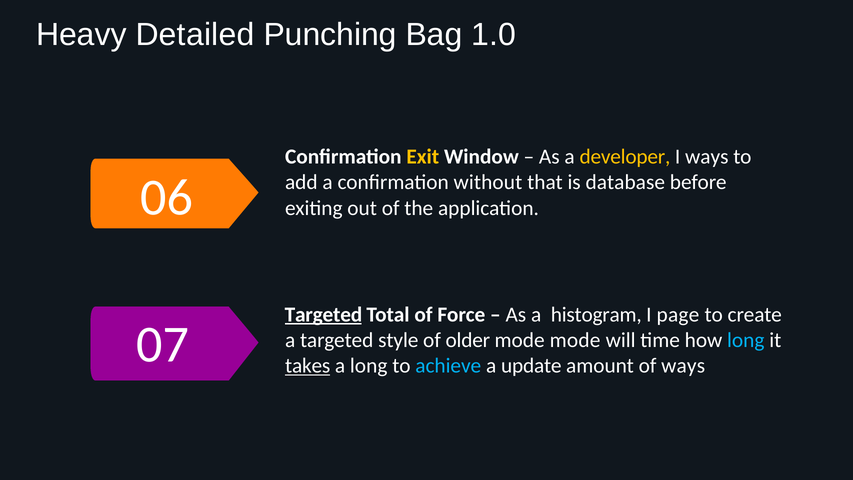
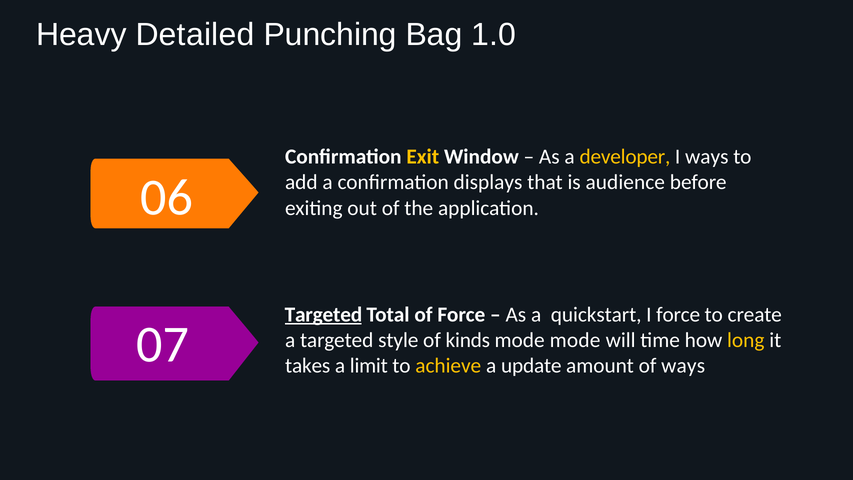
without: without -> displays
database: database -> audience
histogram: histogram -> quickstart
I page: page -> force
older: older -> kinds
long at (746, 340) colour: light blue -> yellow
takes underline: present -> none
a long: long -> limit
achieve colour: light blue -> yellow
